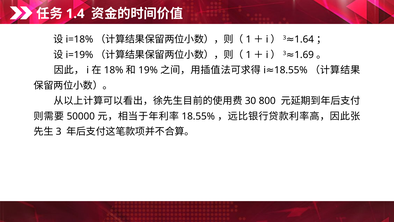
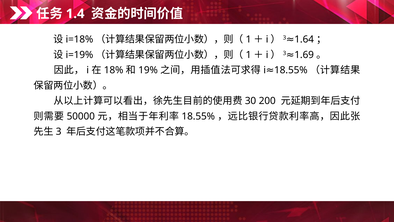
800: 800 -> 200
